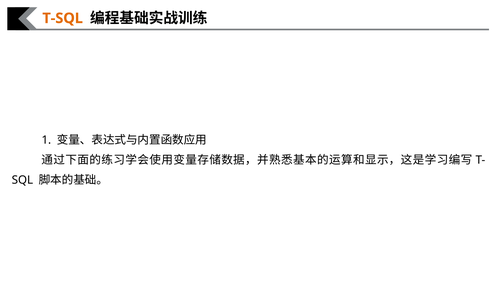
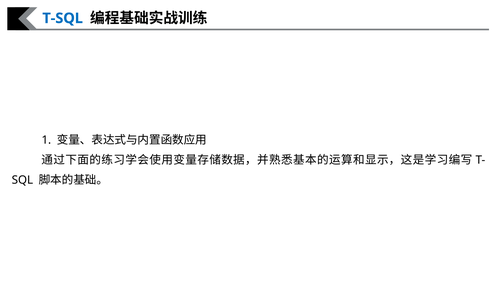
T-SQL colour: orange -> blue
